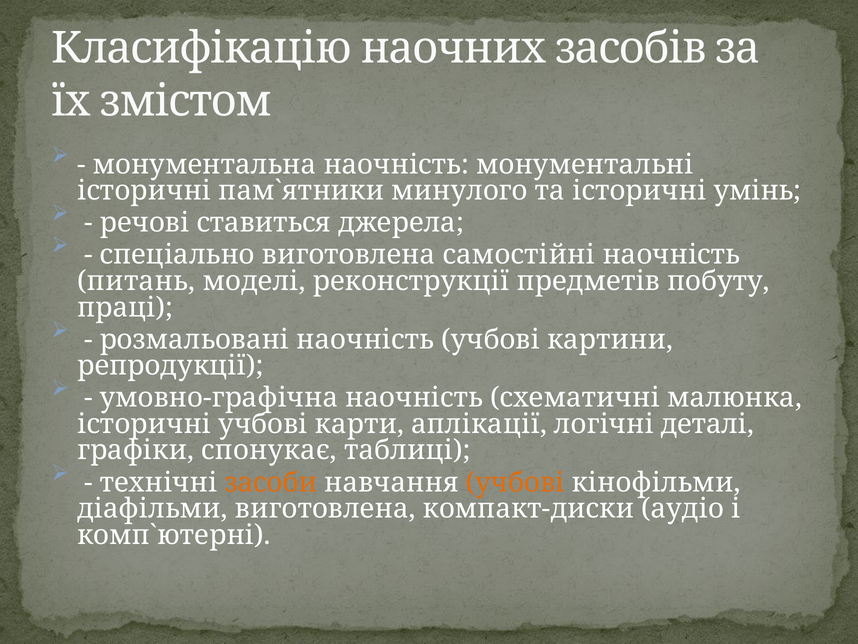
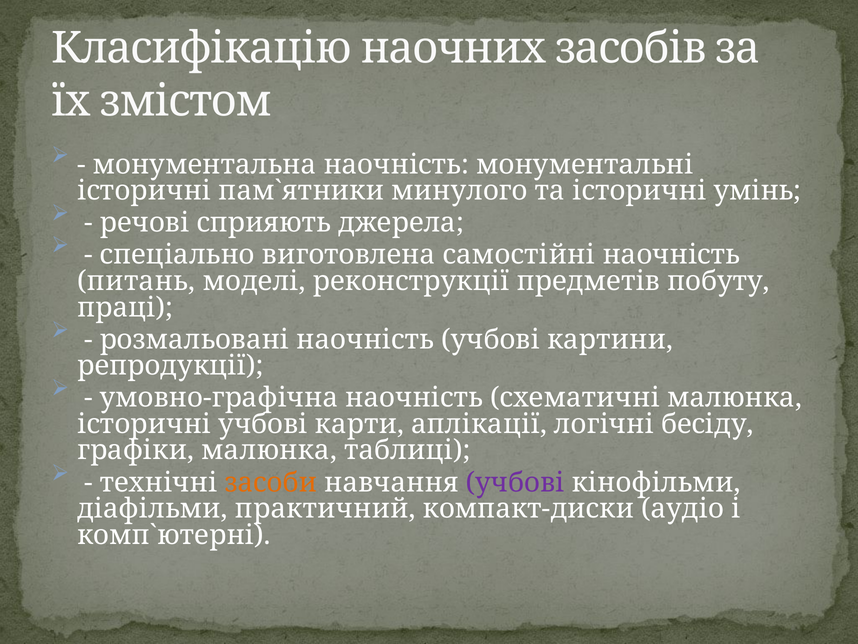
ставиться: ставиться -> сприяють
деталі: деталі -> бесіду
графіки спонукає: спонукає -> малюнка
учбові at (515, 482) colour: orange -> purple
діафільми виготовлена: виготовлена -> практичний
